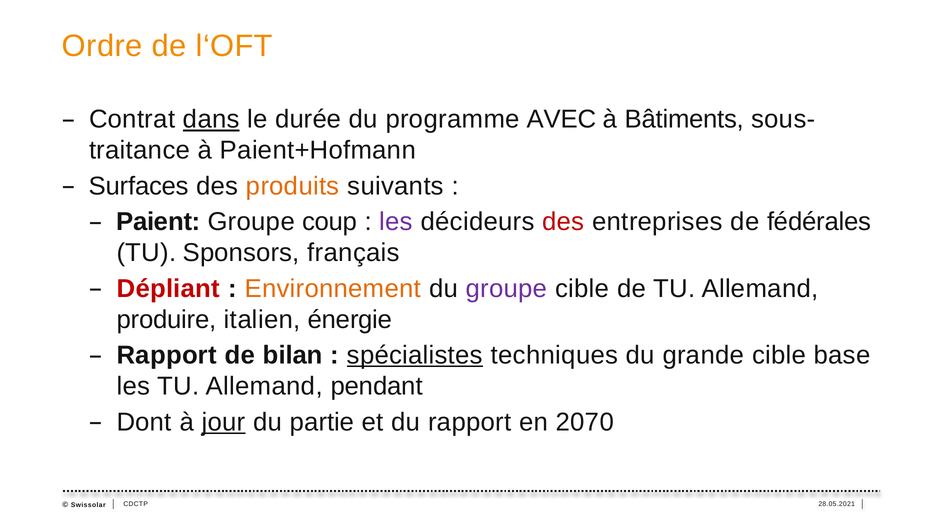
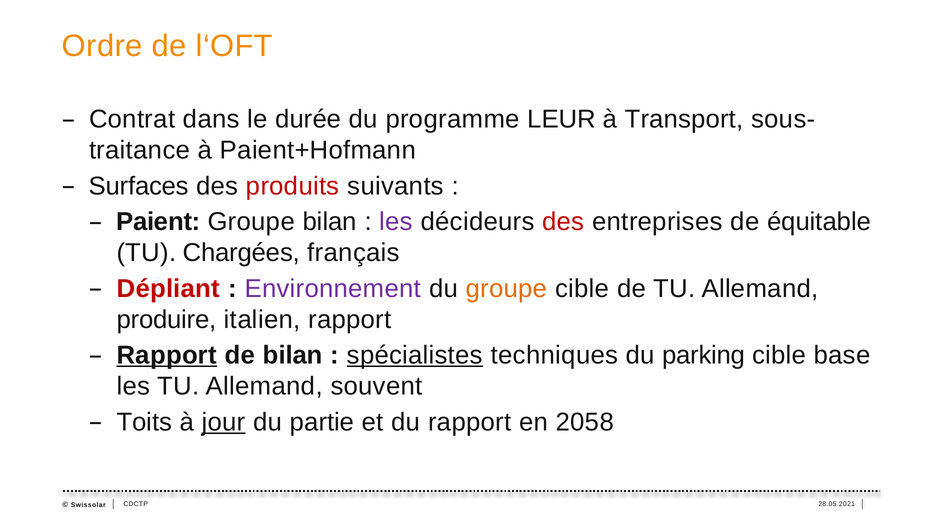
dans underline: present -> none
AVEC: AVEC -> LEUR
Bâtiments: Bâtiments -> Transport
produits colour: orange -> red
Groupe coup: coup -> bilan
fédérales: fédérales -> équitable
Sponsors: Sponsors -> Chargées
Environnement colour: orange -> purple
groupe at (506, 288) colour: purple -> orange
italien énergie: énergie -> rapport
Rapport at (167, 355) underline: none -> present
grande: grande -> parking
pendant: pendant -> souvent
Dont: Dont -> Toits
2070: 2070 -> 2058
